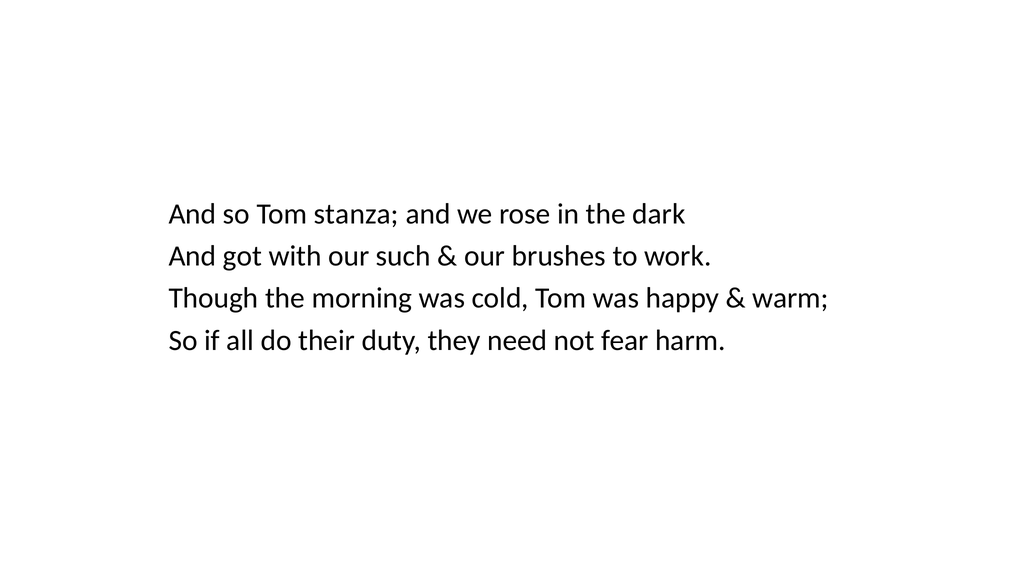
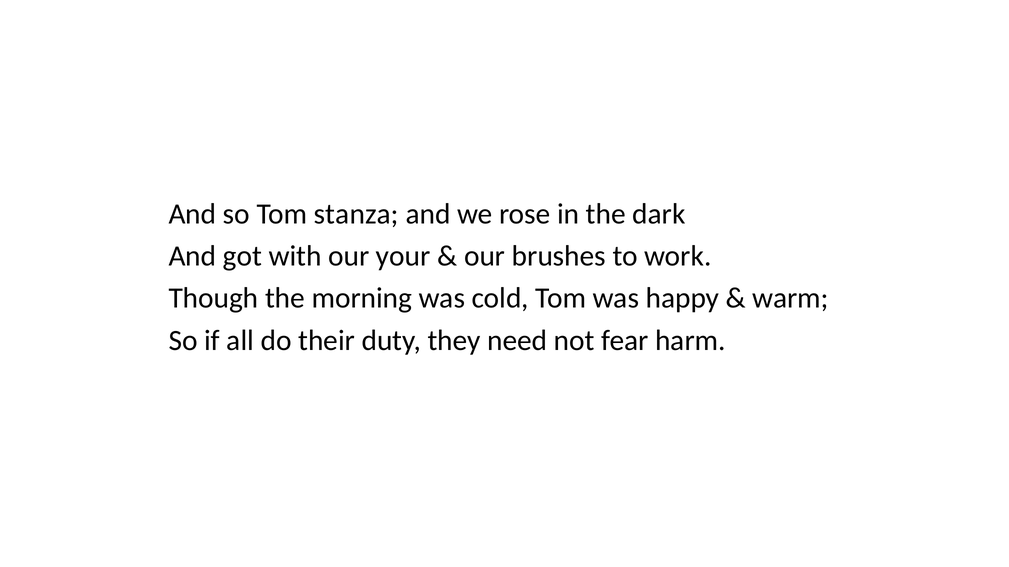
such: such -> your
